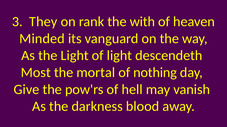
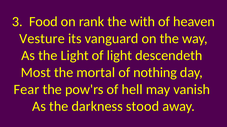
They: They -> Food
Minded: Minded -> Vesture
Give: Give -> Fear
blood: blood -> stood
